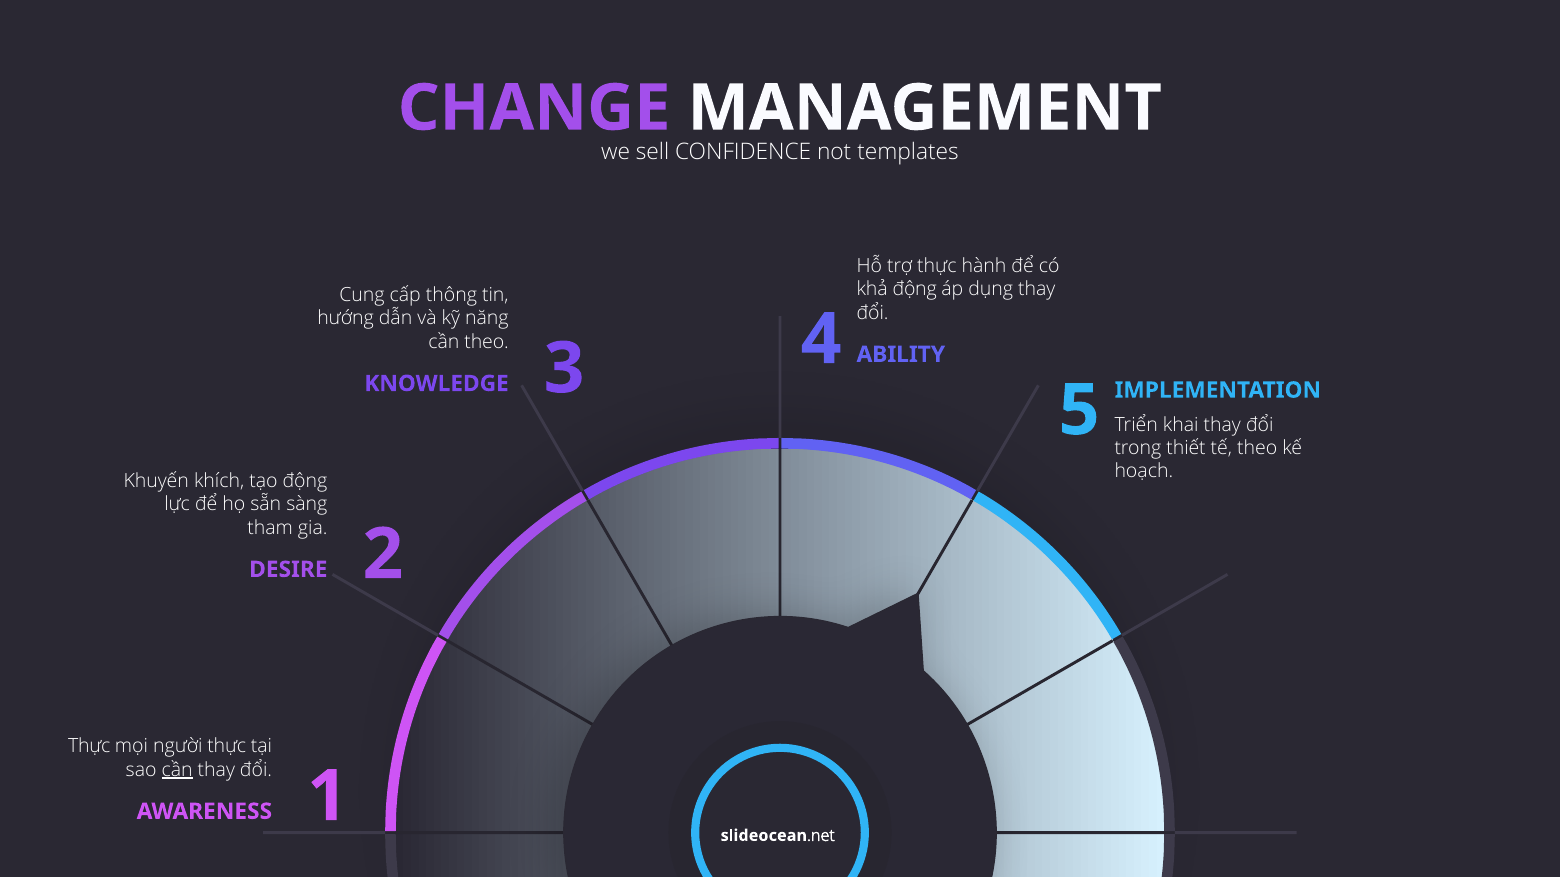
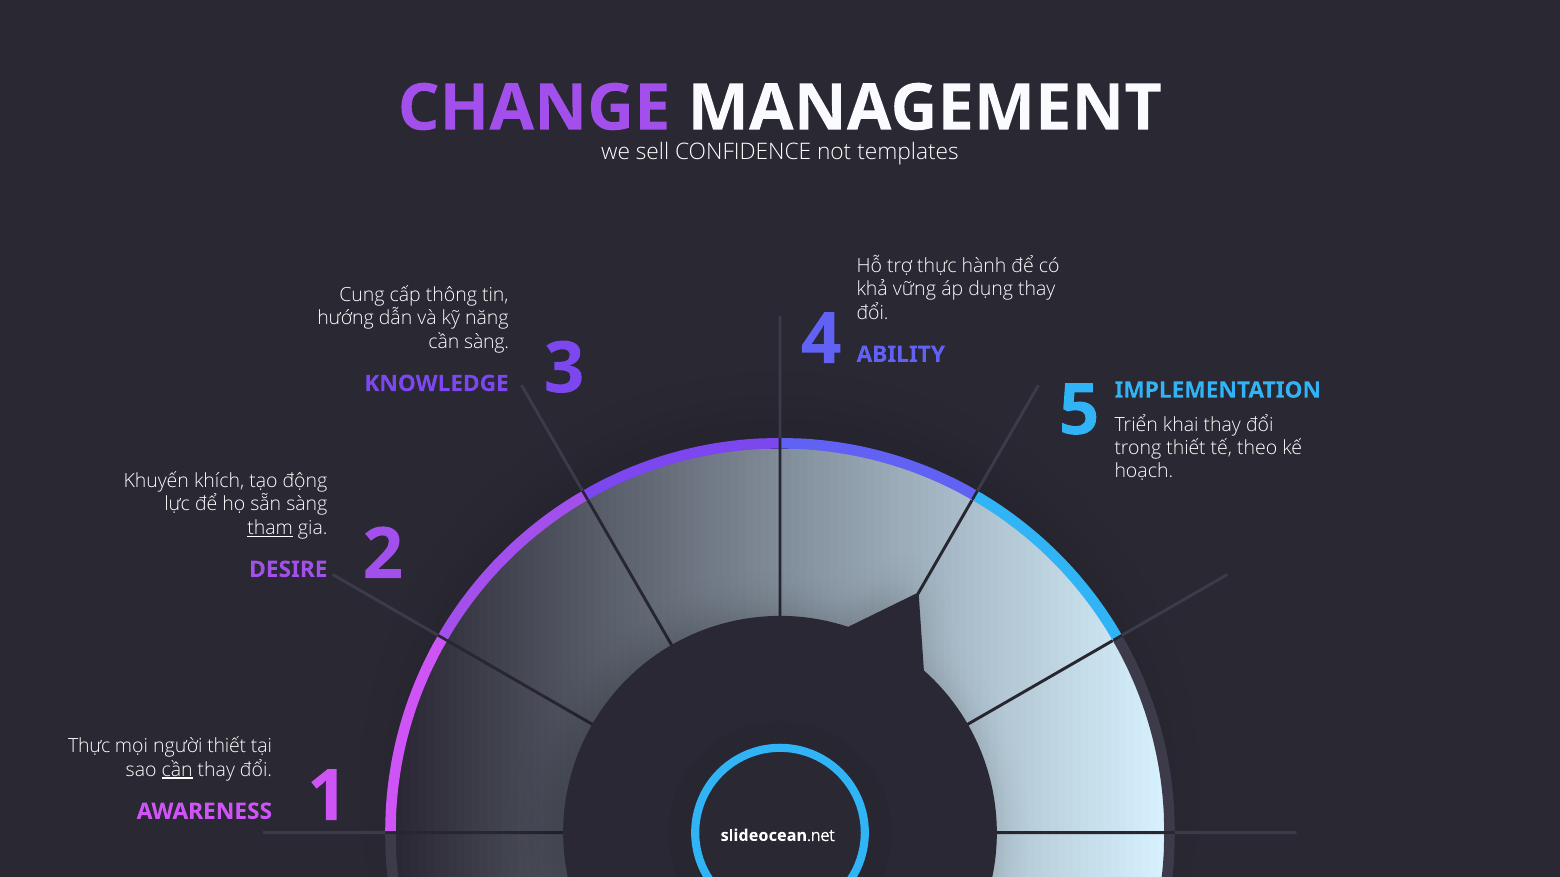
khả động: động -> vững
cần theo: theo -> sàng
tham underline: none -> present
người thực: thực -> thiết
